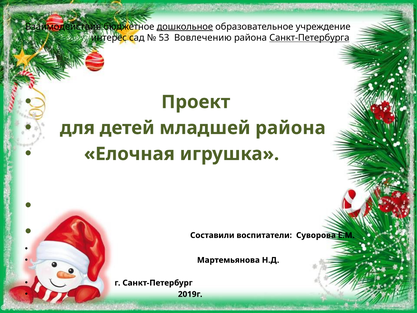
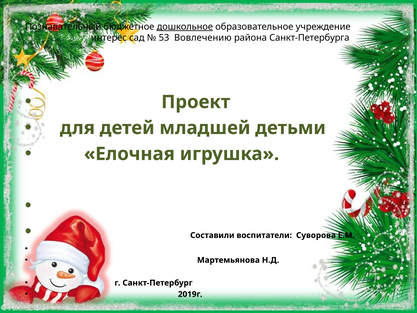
Взаимодействия: Взаимодействия -> Познавательный
Санкт-Петербурга underline: present -> none
младшей района: района -> детьми
